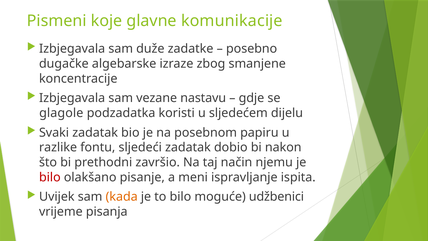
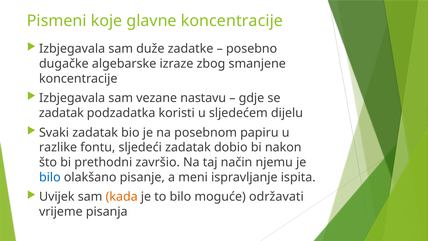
glavne komunikacije: komunikacije -> koncentracije
glagole at (61, 113): glagole -> zadatak
bilo at (50, 177) colour: red -> blue
udžbenici: udžbenici -> održavati
